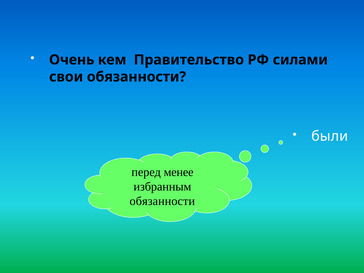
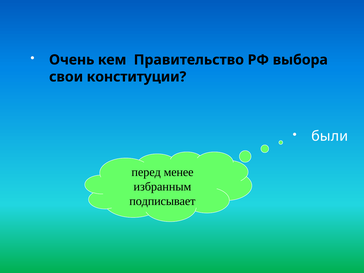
силами: силами -> выбора
свои обязанности: обязанности -> конституции
обязанности at (162, 201): обязанности -> подписывает
